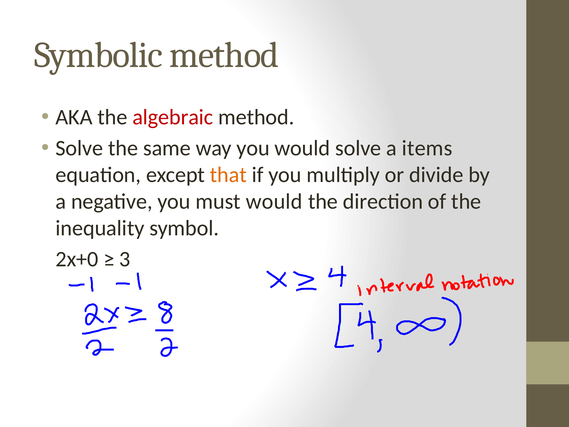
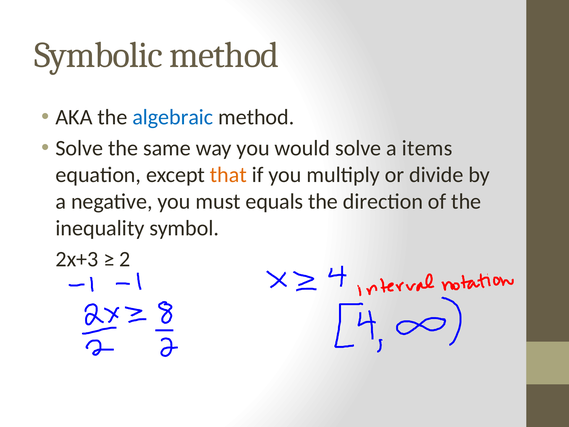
algebraic colour: red -> blue
must would: would -> equals
2x+0: 2x+0 -> 2x+3
3: 3 -> 2
